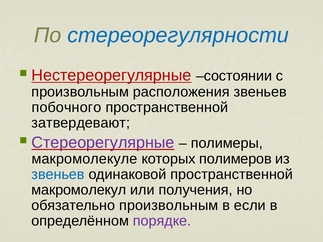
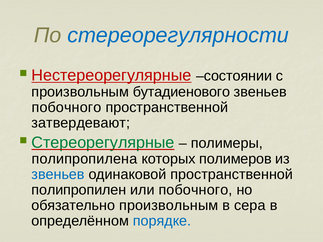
расположения: расположения -> бутадиенового
Стереорегулярные colour: purple -> green
макромолекуле: макромолекуле -> полипропилена
макромолекул: макромолекул -> полипропилен
или получения: получения -> побочного
если: если -> сера
порядке colour: purple -> blue
